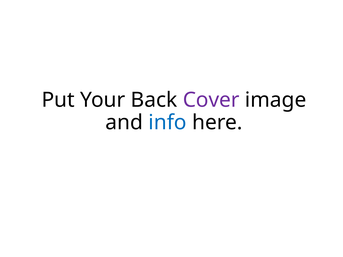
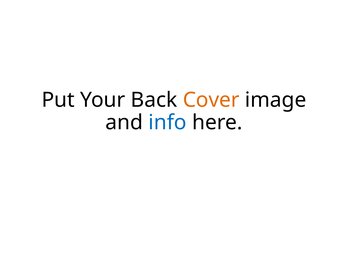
Cover colour: purple -> orange
